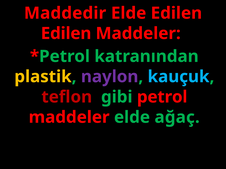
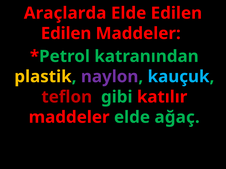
Maddedir: Maddedir -> Araçlarda
petrol: petrol -> katılır
